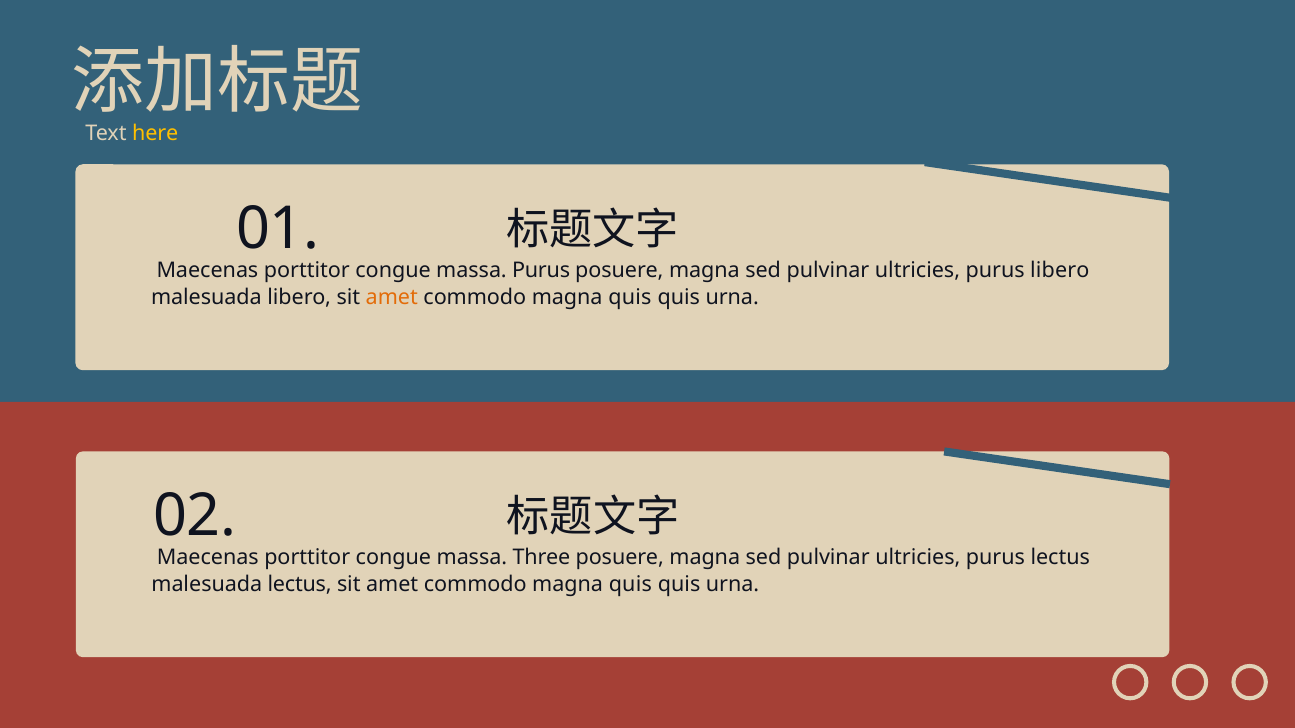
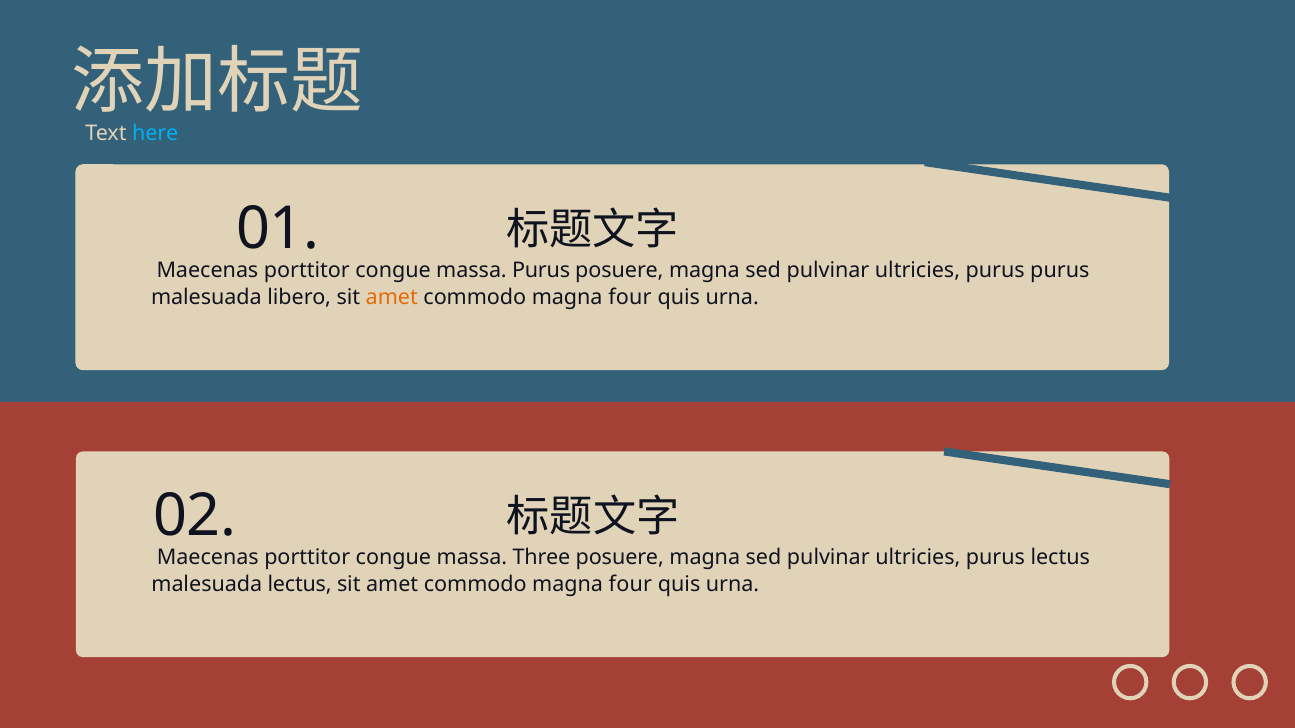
here colour: yellow -> light blue
purus libero: libero -> purus
quis at (630, 297): quis -> four
quis at (630, 584): quis -> four
